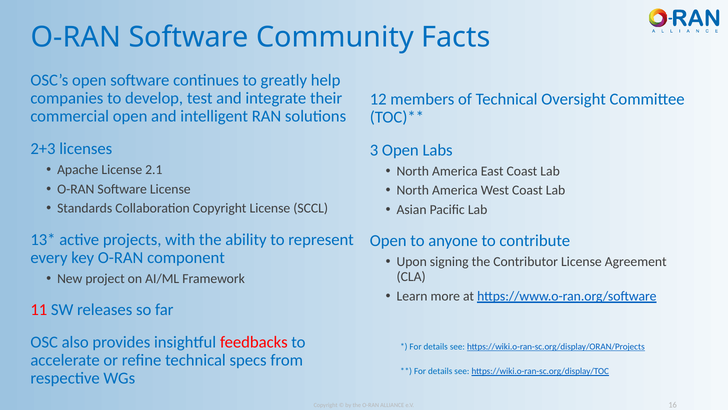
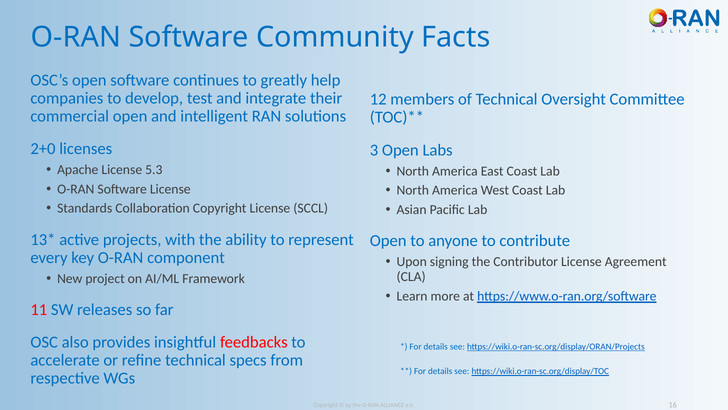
2+3: 2+3 -> 2+0
2.1: 2.1 -> 5.3
